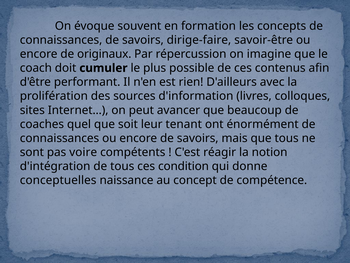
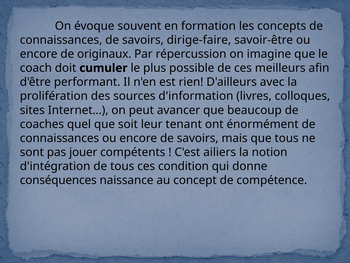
contenus: contenus -> meilleurs
voire: voire -> jouer
réagir: réagir -> ailiers
conceptuelles: conceptuelles -> conséquences
